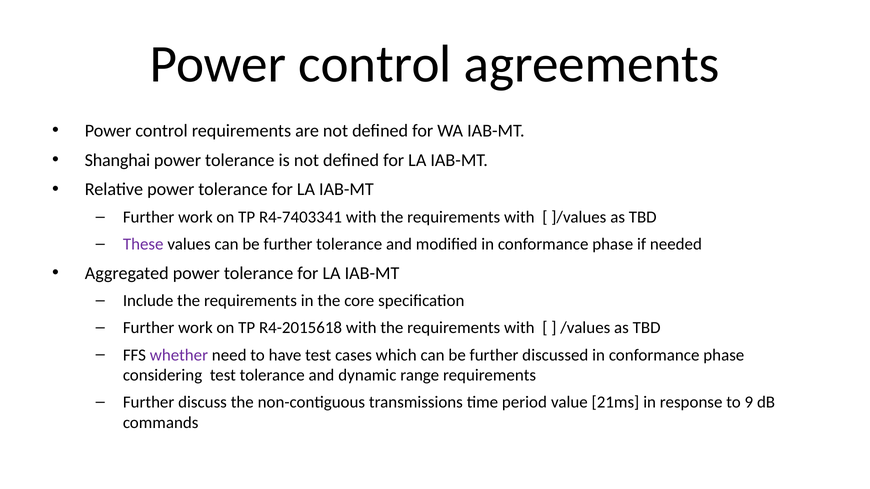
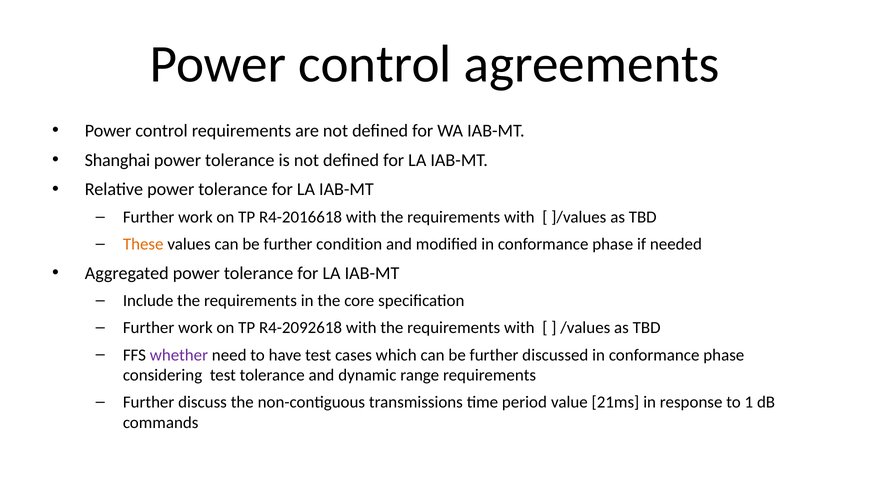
R4-7403341: R4-7403341 -> R4-2016618
These colour: purple -> orange
further tolerance: tolerance -> condition
R4-2015618: R4-2015618 -> R4-2092618
9: 9 -> 1
